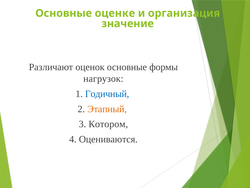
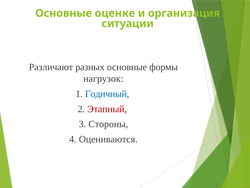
значение: значение -> ситуации
оценок: оценок -> разных
Этапный colour: orange -> red
Котором: Котором -> Стороны
